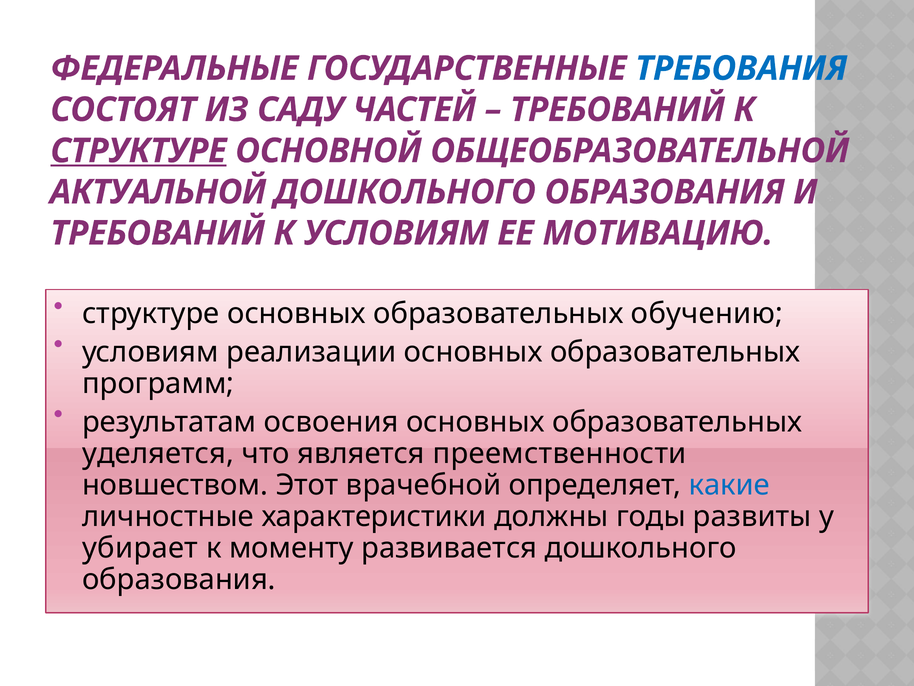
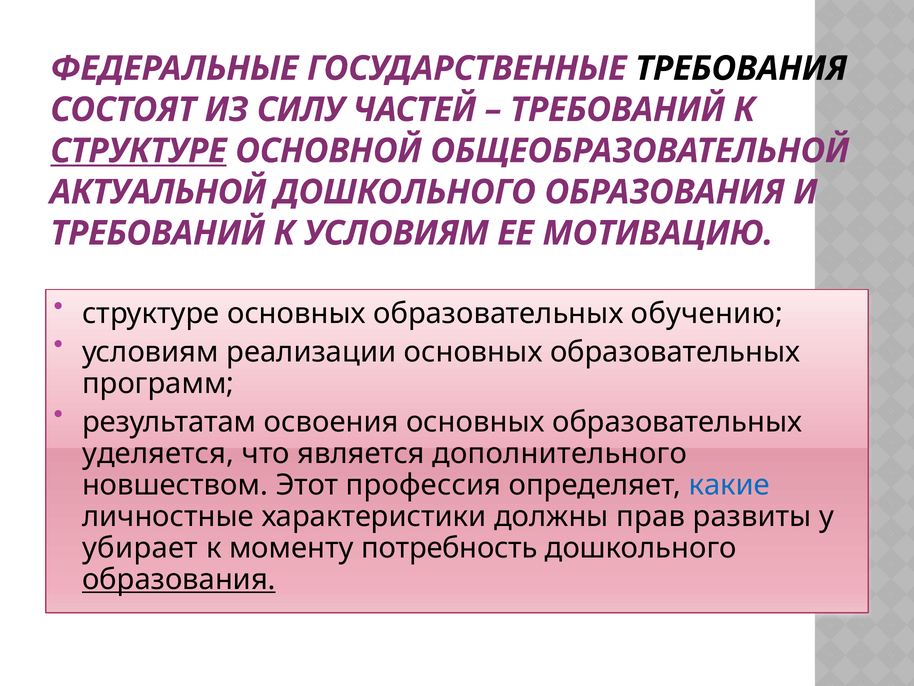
ТРЕБОВАНИЯ colour: blue -> black
САДУ: САДУ -> СИЛУ
преемственности: преемственности -> дополнительного
врачебной: врачебной -> профессия
годы: годы -> прав
развивается: развивается -> потребность
образования at (179, 579) underline: none -> present
